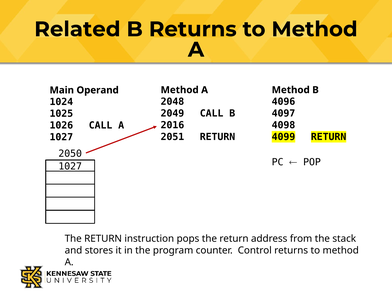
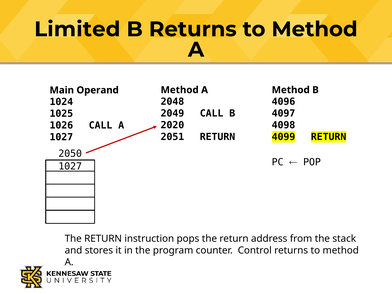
Related: Related -> Limited
2016: 2016 -> 2020
